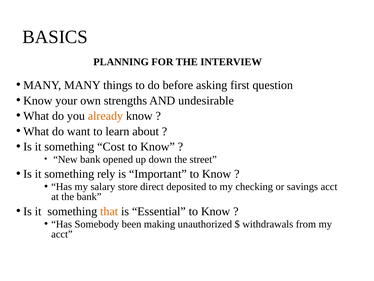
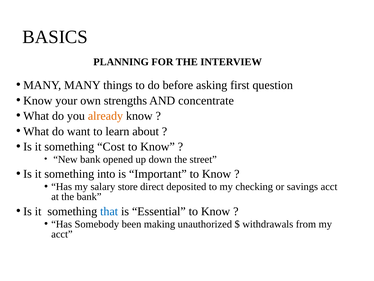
undesirable: undesirable -> concentrate
rely: rely -> into
that colour: orange -> blue
